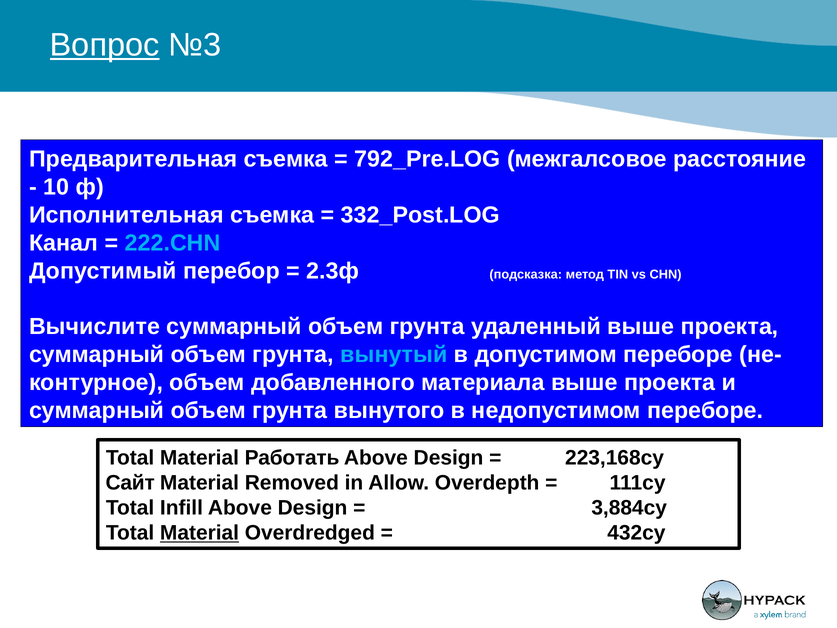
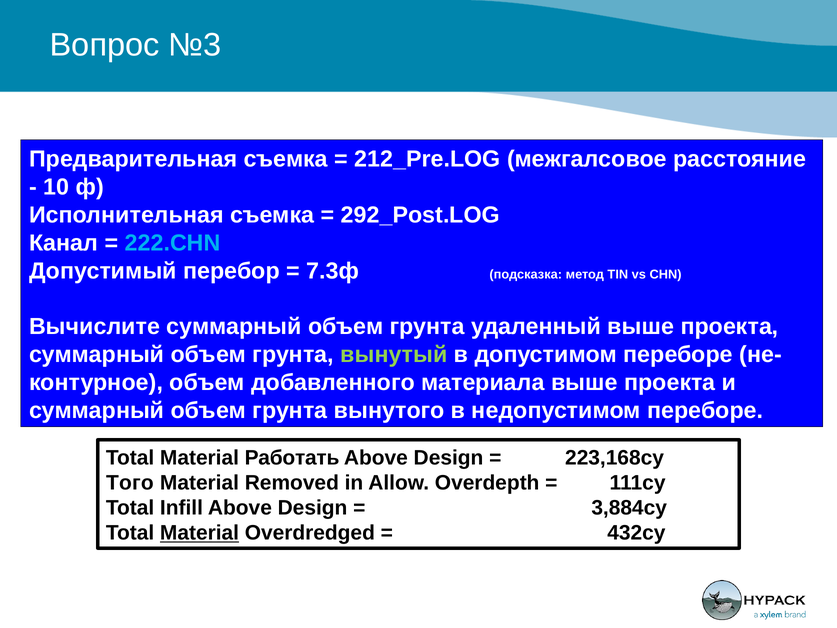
Вопрос underline: present -> none
792_Pre.LOG: 792_Pre.LOG -> 212_Pre.LOG
332_Post.LOG: 332_Post.LOG -> 292_Post.LOG
2.3ф: 2.3ф -> 7.3ф
вынутый colour: light blue -> light green
Сайт: Сайт -> Того
